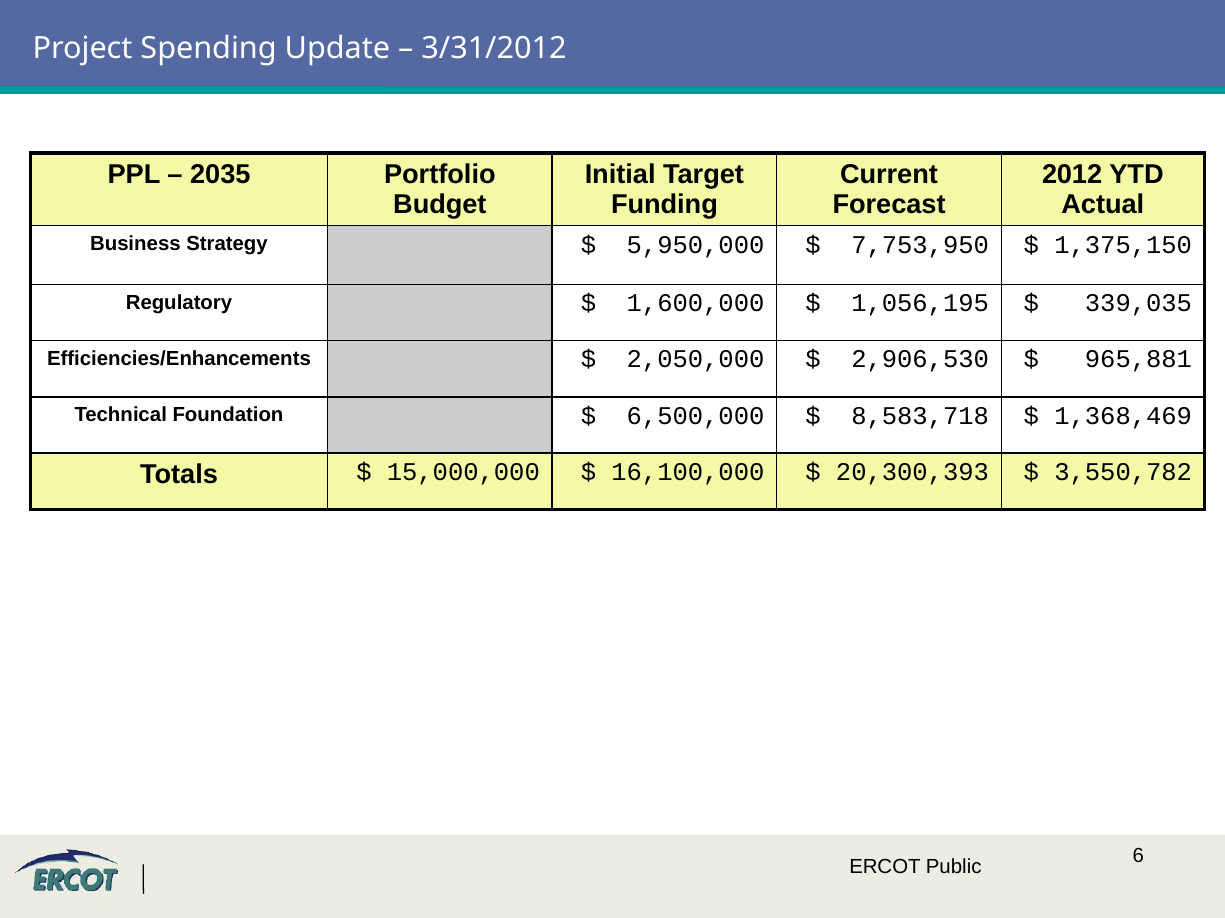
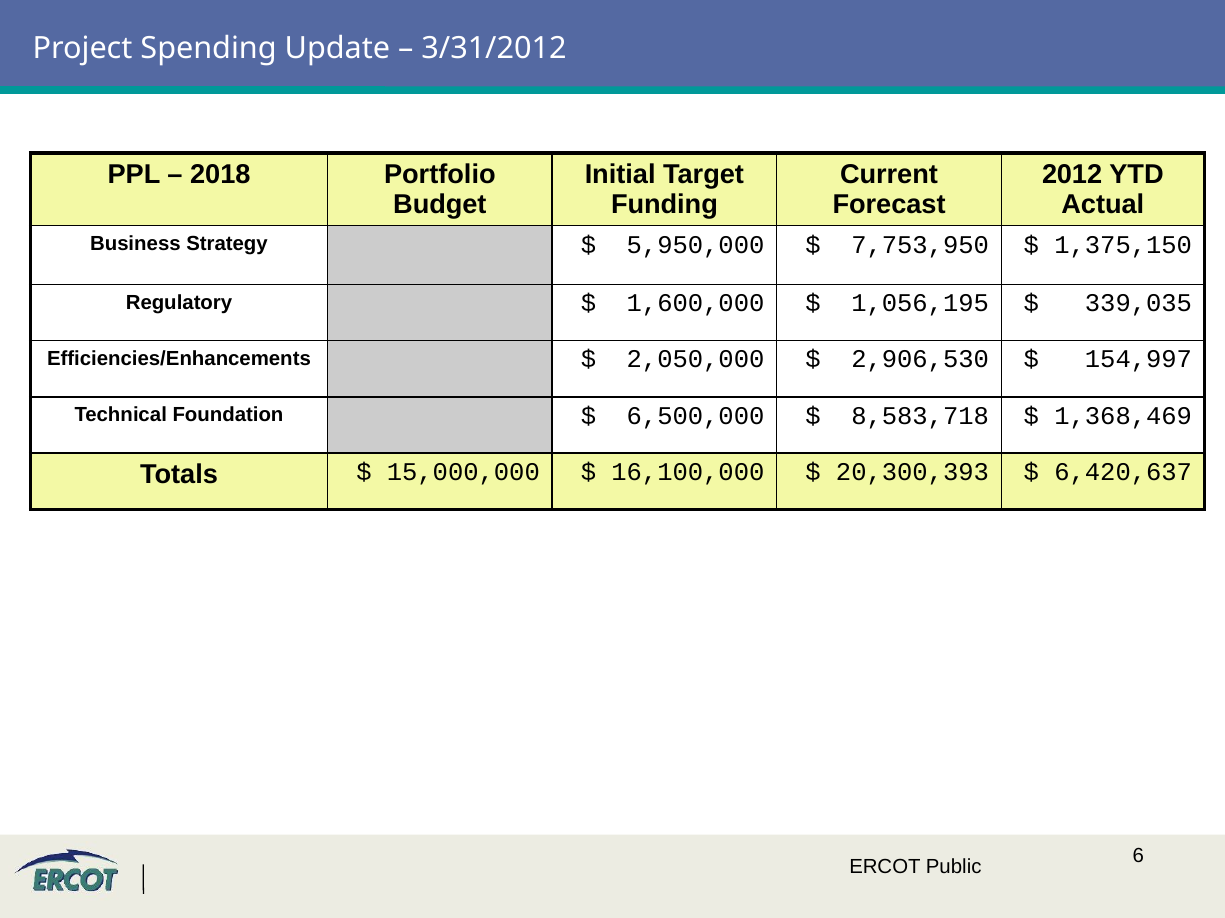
2035: 2035 -> 2018
965,881: 965,881 -> 154,997
3,550,782: 3,550,782 -> 6,420,637
